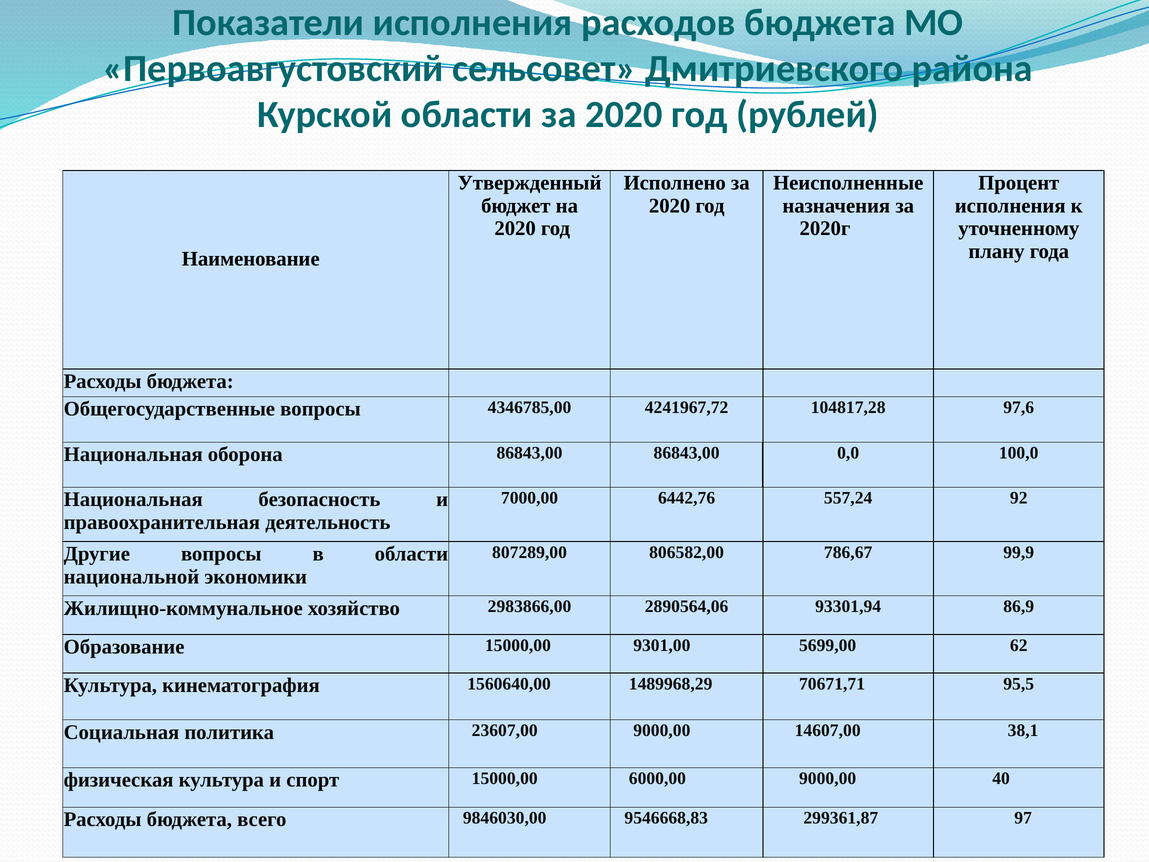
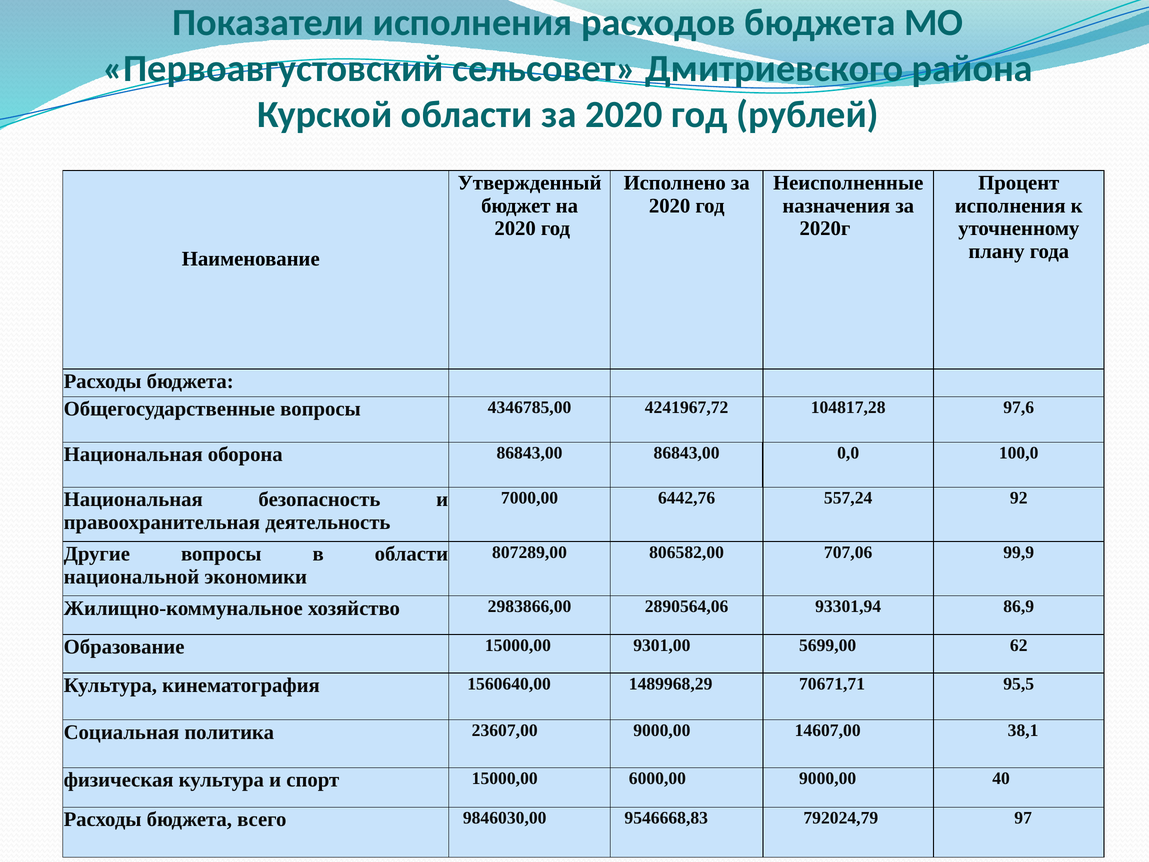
786,67: 786,67 -> 707,06
299361,87: 299361,87 -> 792024,79
